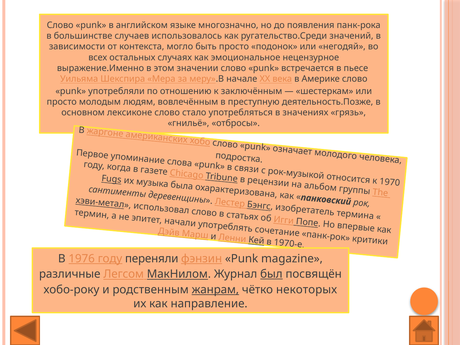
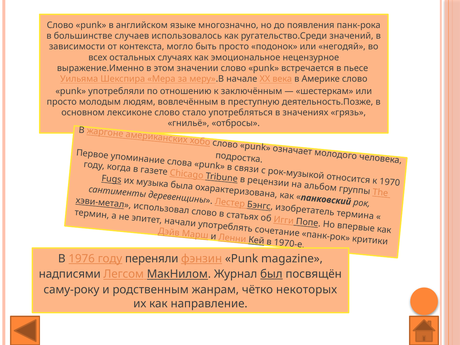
различные: различные -> надписями
хобо-року: хобо-року -> саму-року
жанрам underline: present -> none
